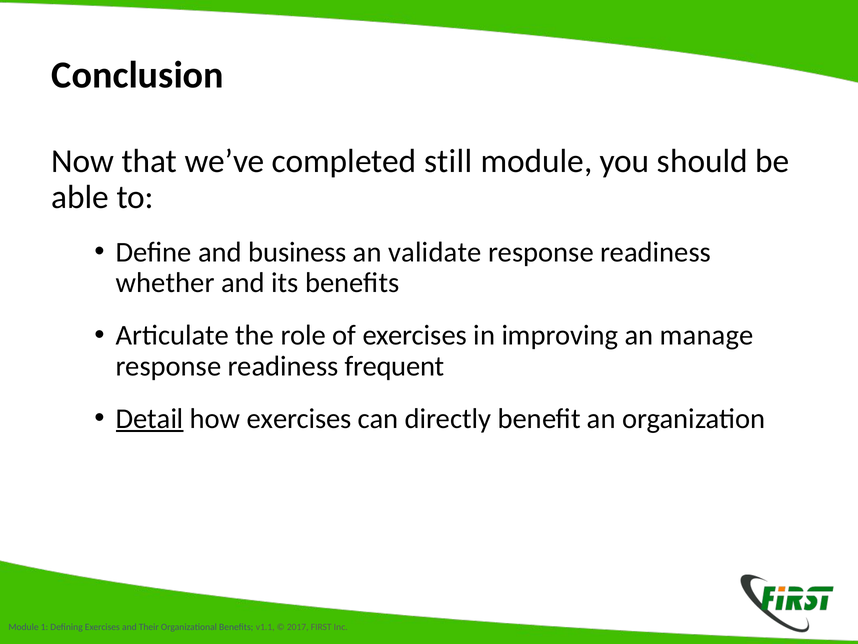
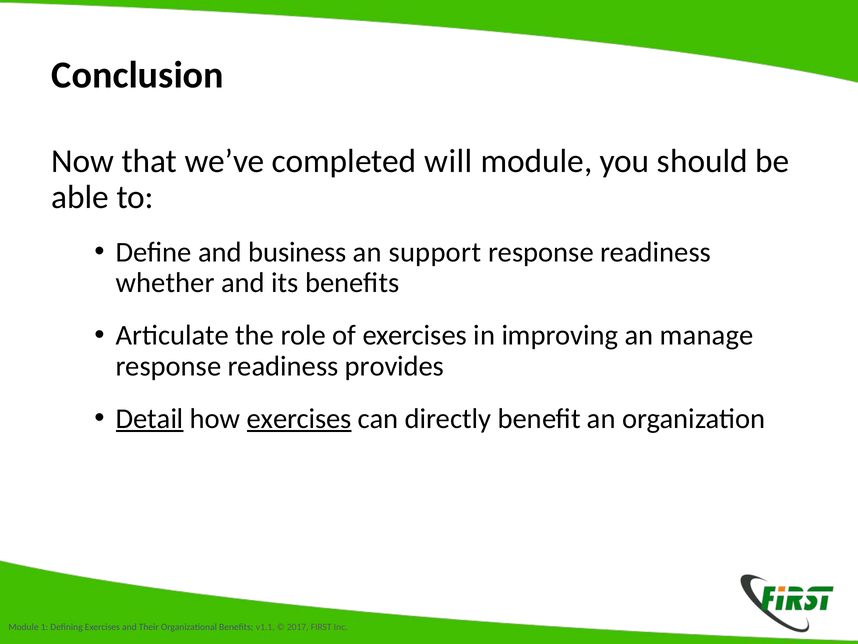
still: still -> will
validate: validate -> support
frequent: frequent -> provides
exercises at (299, 418) underline: none -> present
